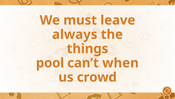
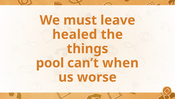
always: always -> healed
crowd: crowd -> worse
